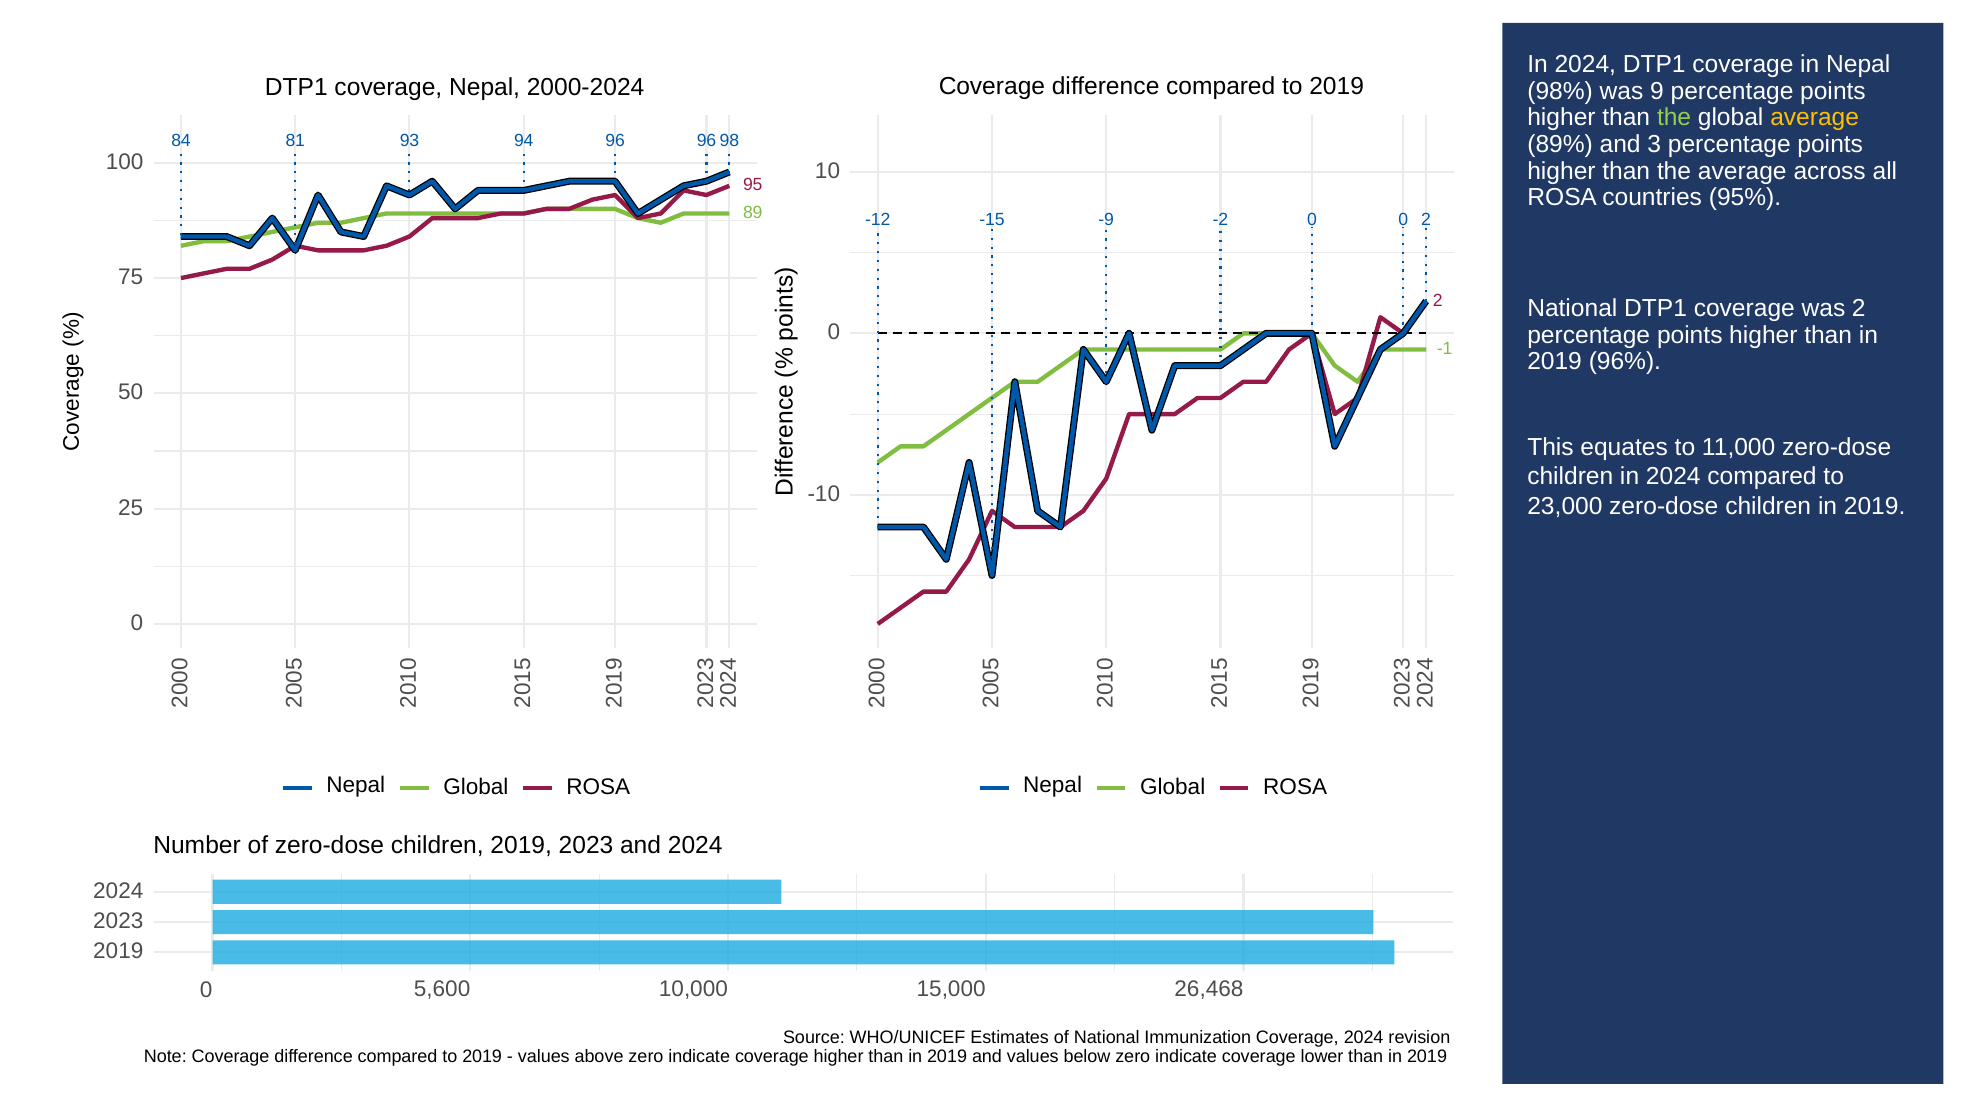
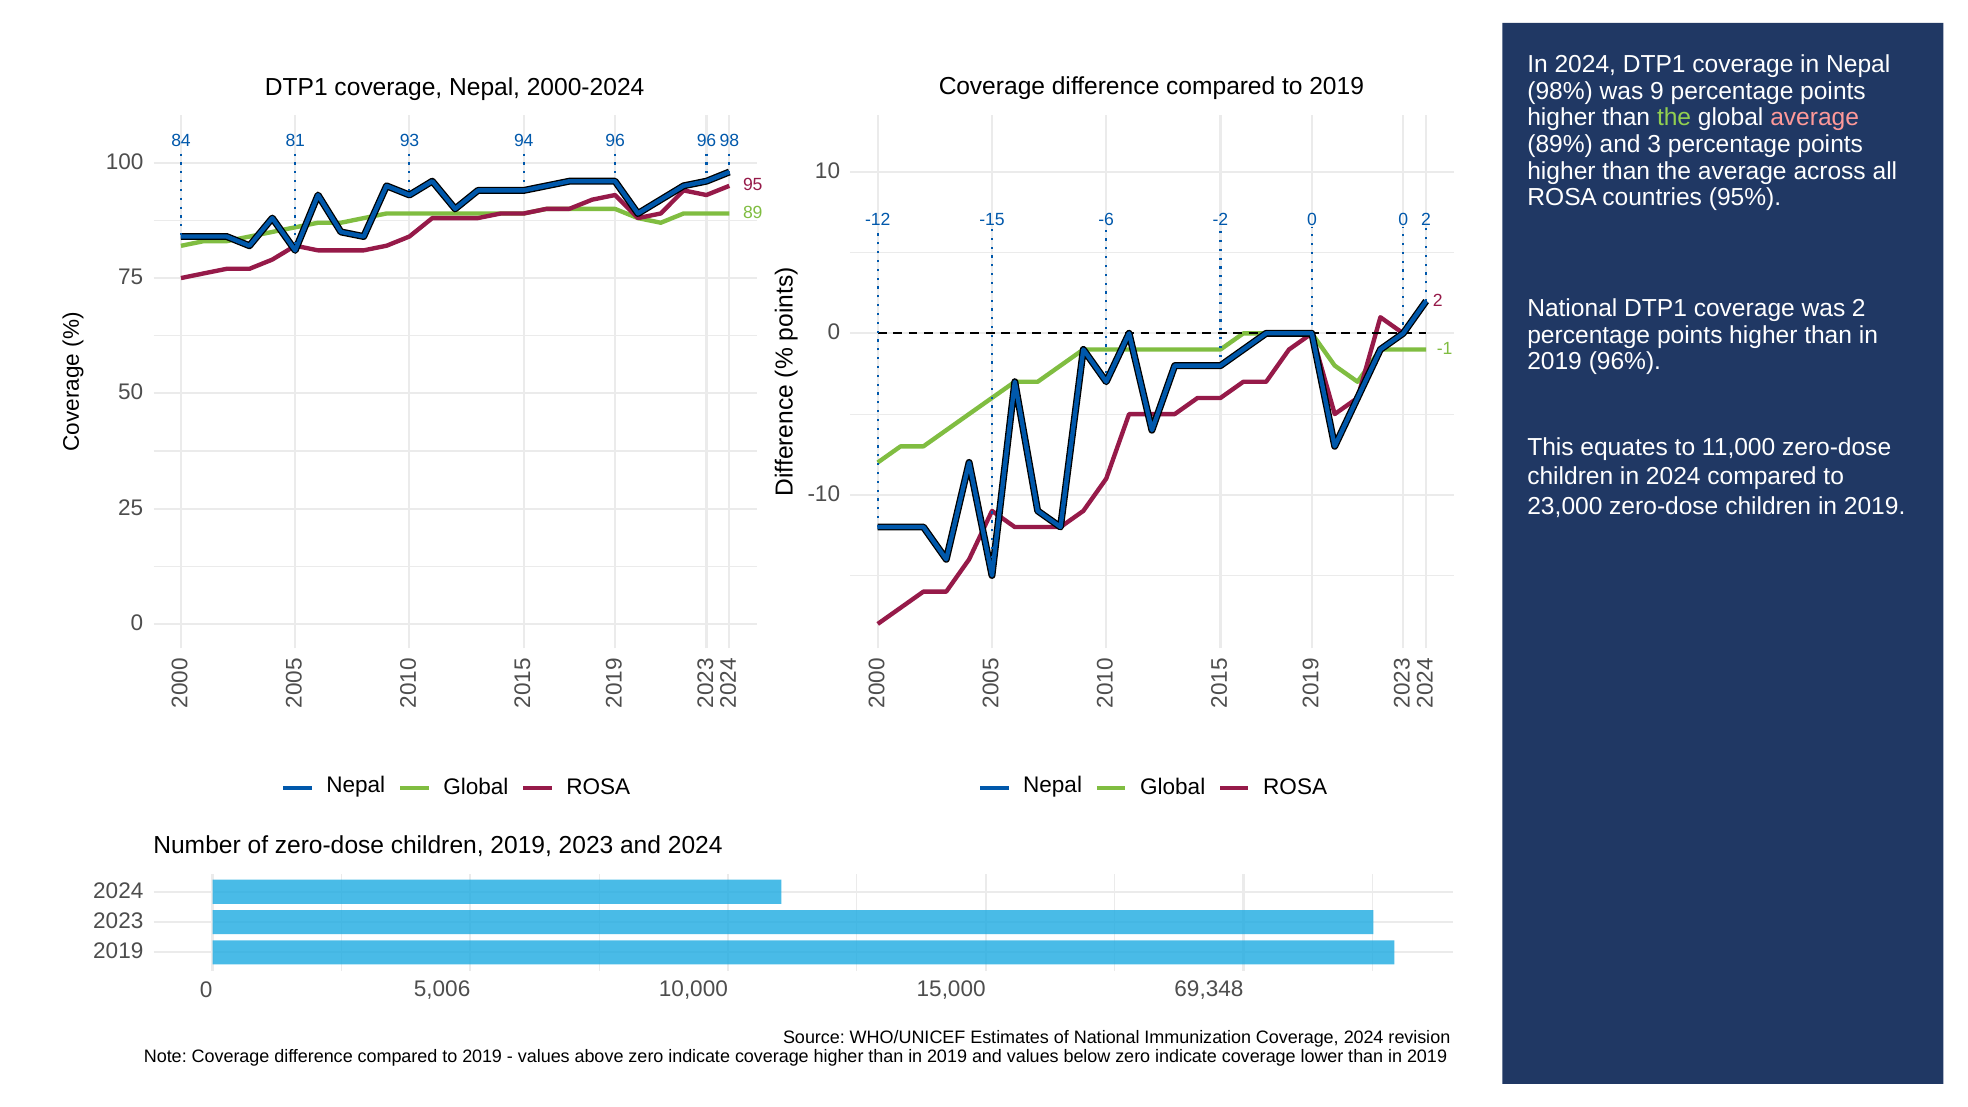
average at (1815, 118) colour: yellow -> pink
-9: -9 -> -6
5,600: 5,600 -> 5,006
26,468: 26,468 -> 69,348
